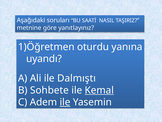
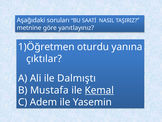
uyandı: uyandı -> çıktılar
Sohbete: Sohbete -> Mustafa
ile at (65, 102) underline: present -> none
